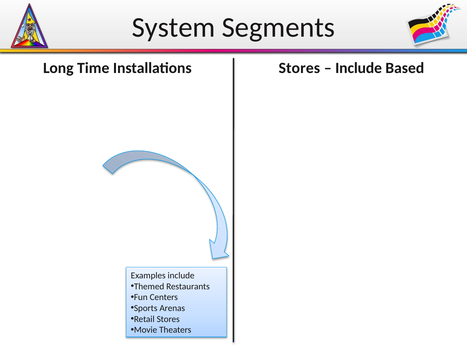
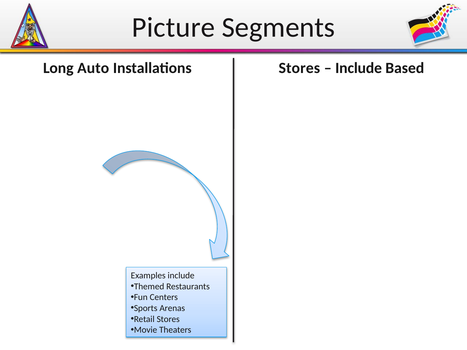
System: System -> Picture
Time: Time -> Auto
